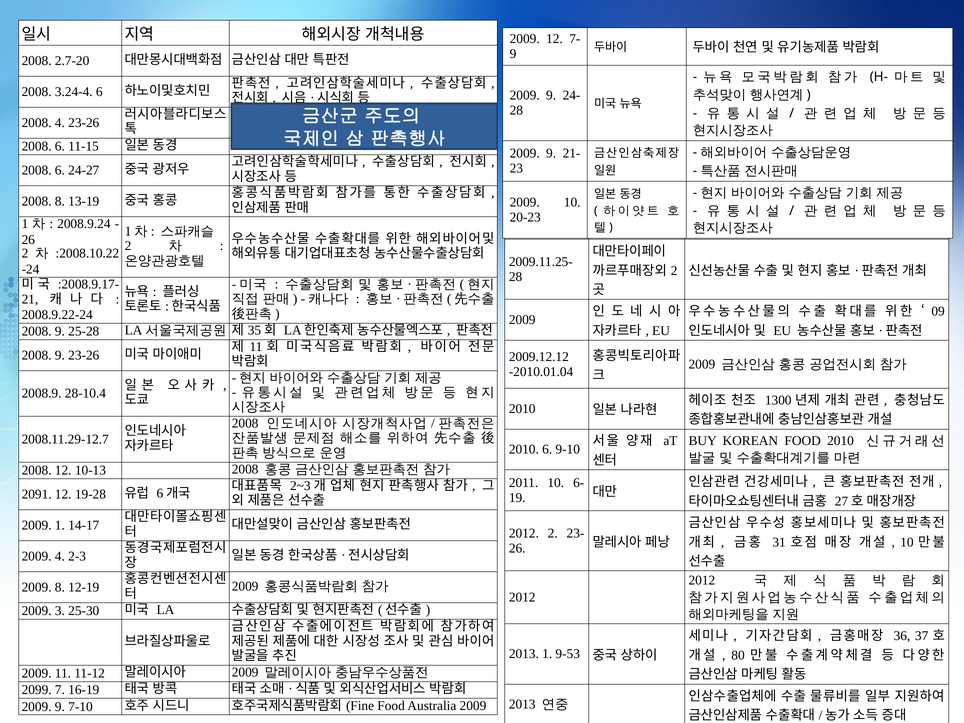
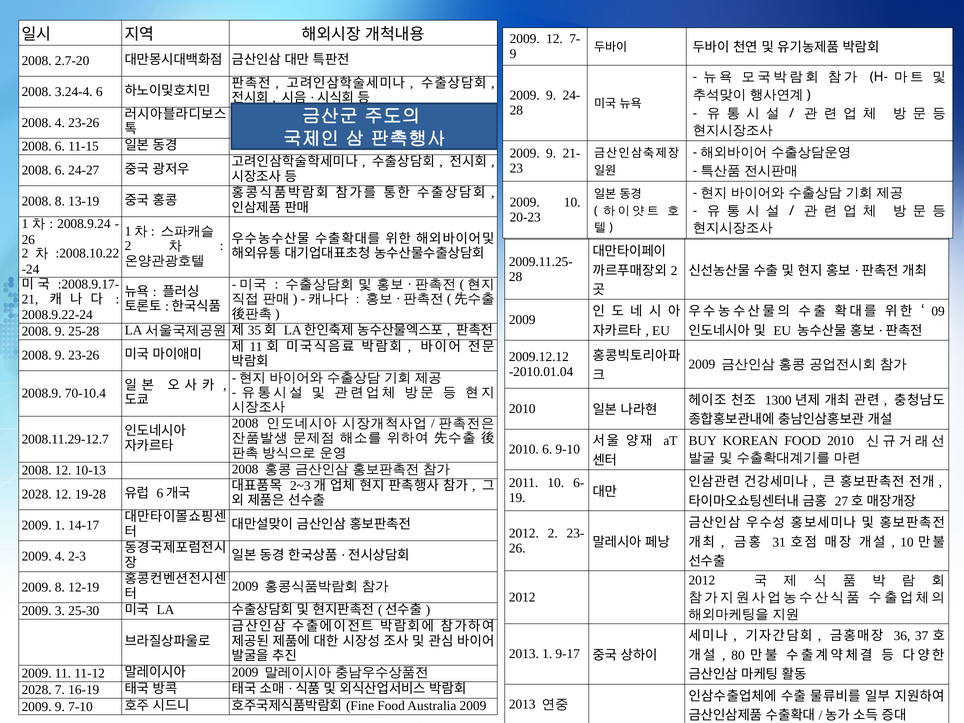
28-10.4: 28-10.4 -> 70-10.4
2091 at (37, 494): 2091 -> 2028
9-53: 9-53 -> 9-17
2099 at (37, 690): 2099 -> 2028
